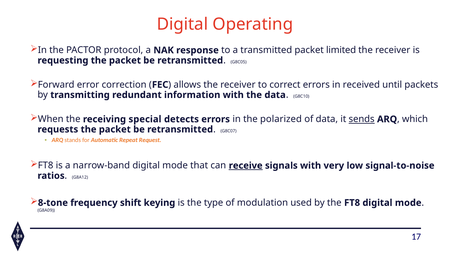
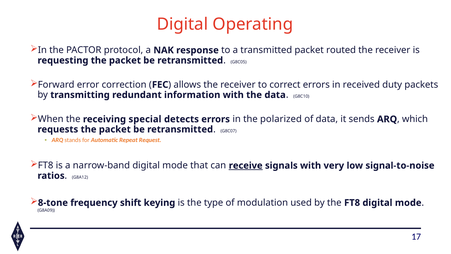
limited: limited -> routed
until: until -> duty
sends underline: present -> none
